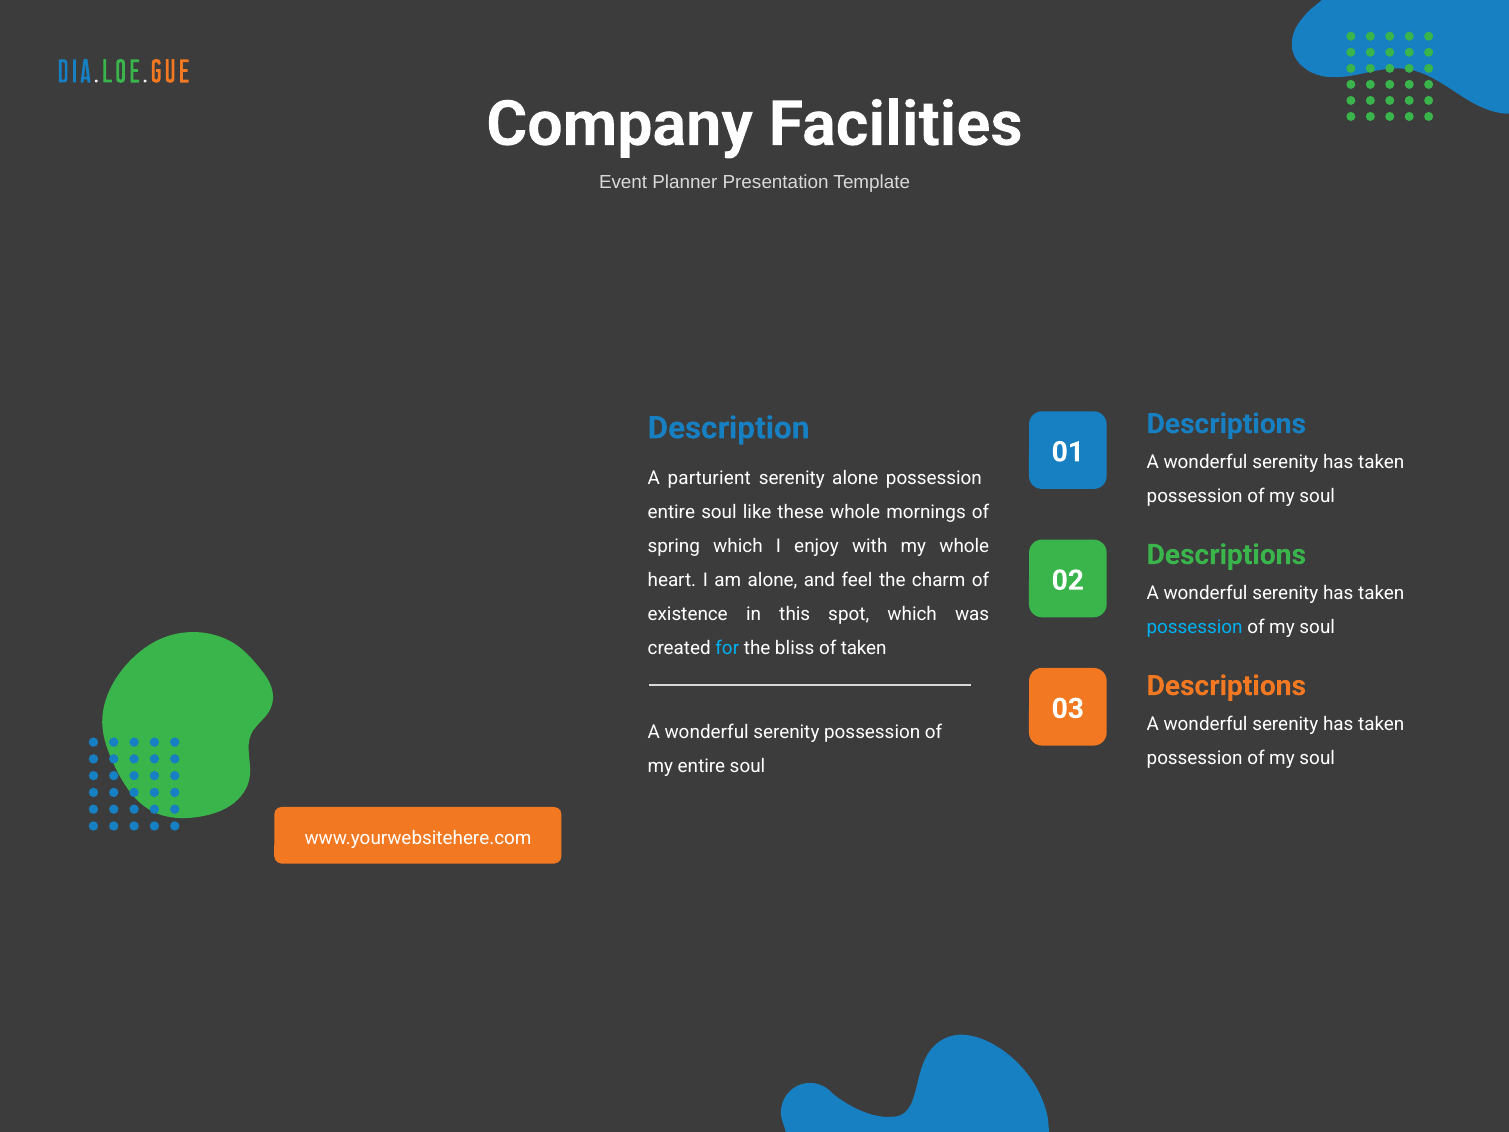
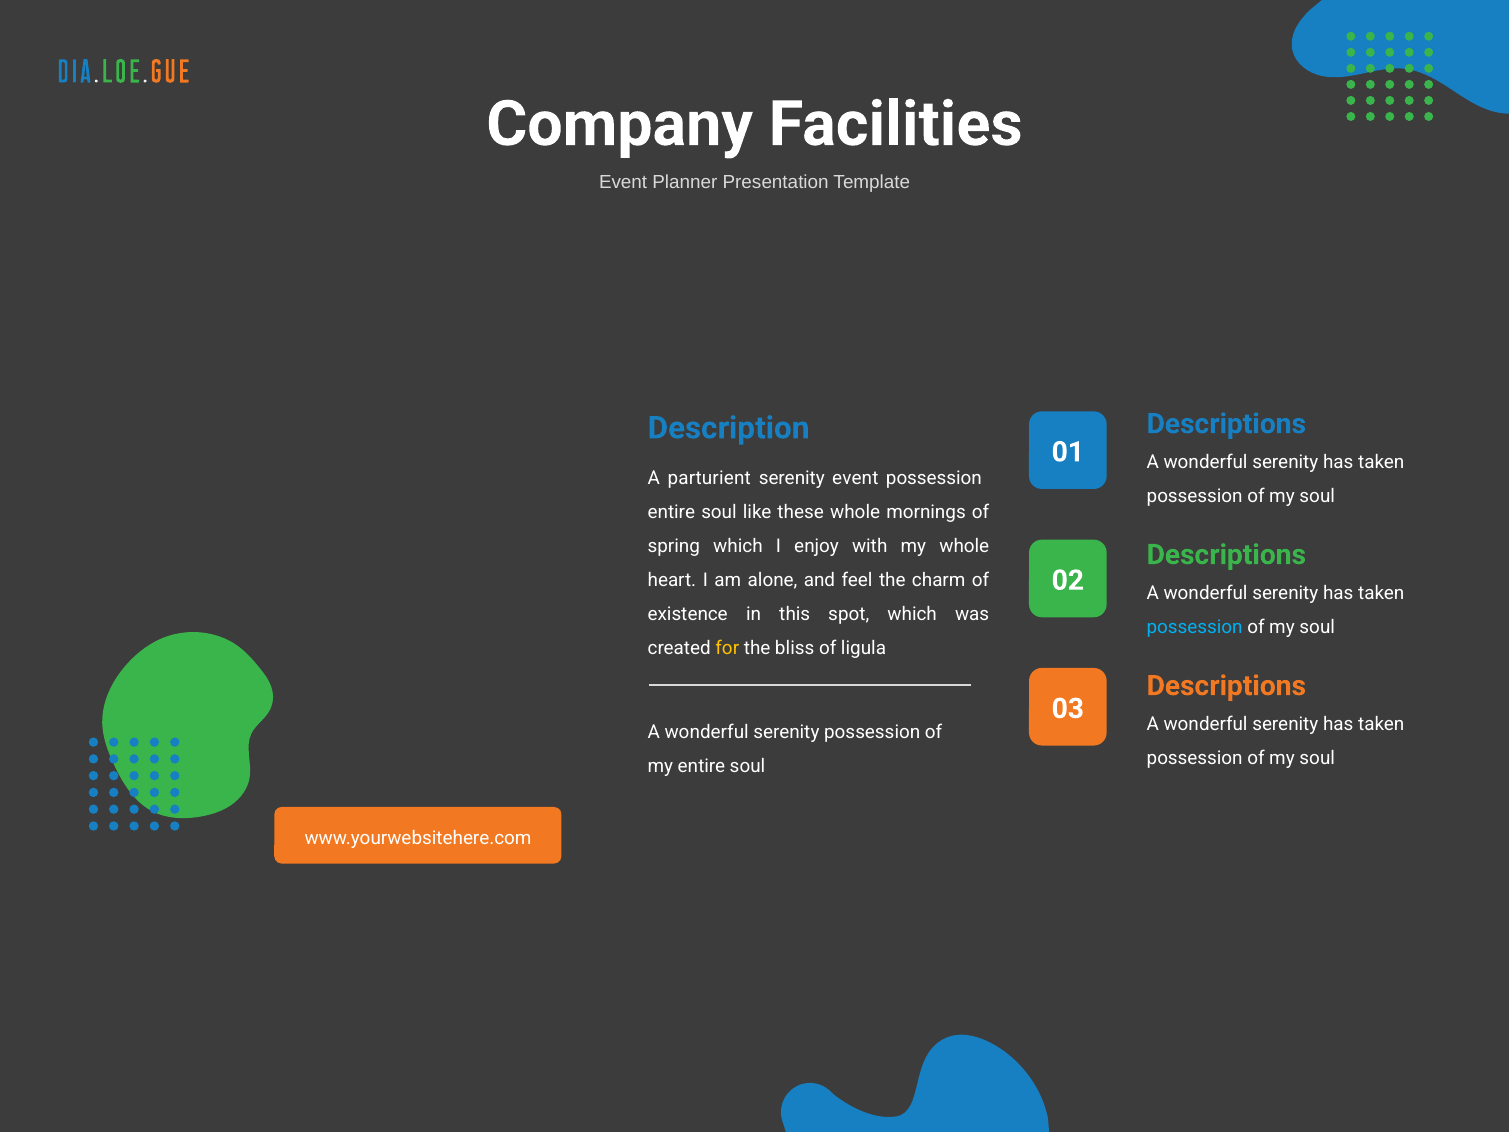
serenity alone: alone -> event
for colour: light blue -> yellow
of taken: taken -> ligula
